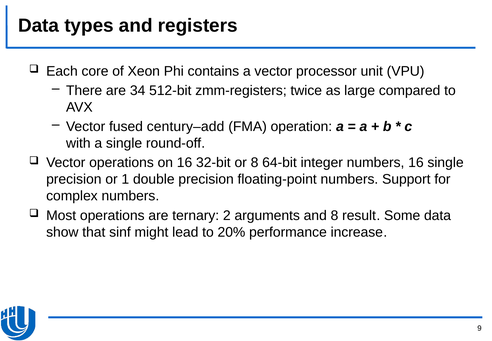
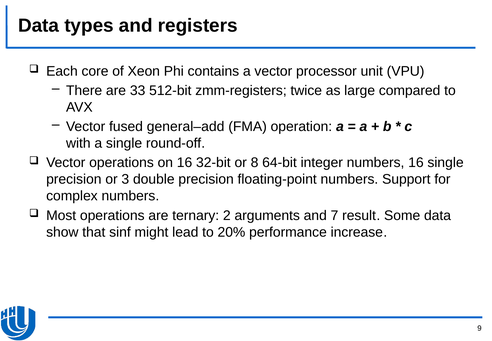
34: 34 -> 33
century–add: century–add -> general–add
1: 1 -> 3
and 8: 8 -> 7
